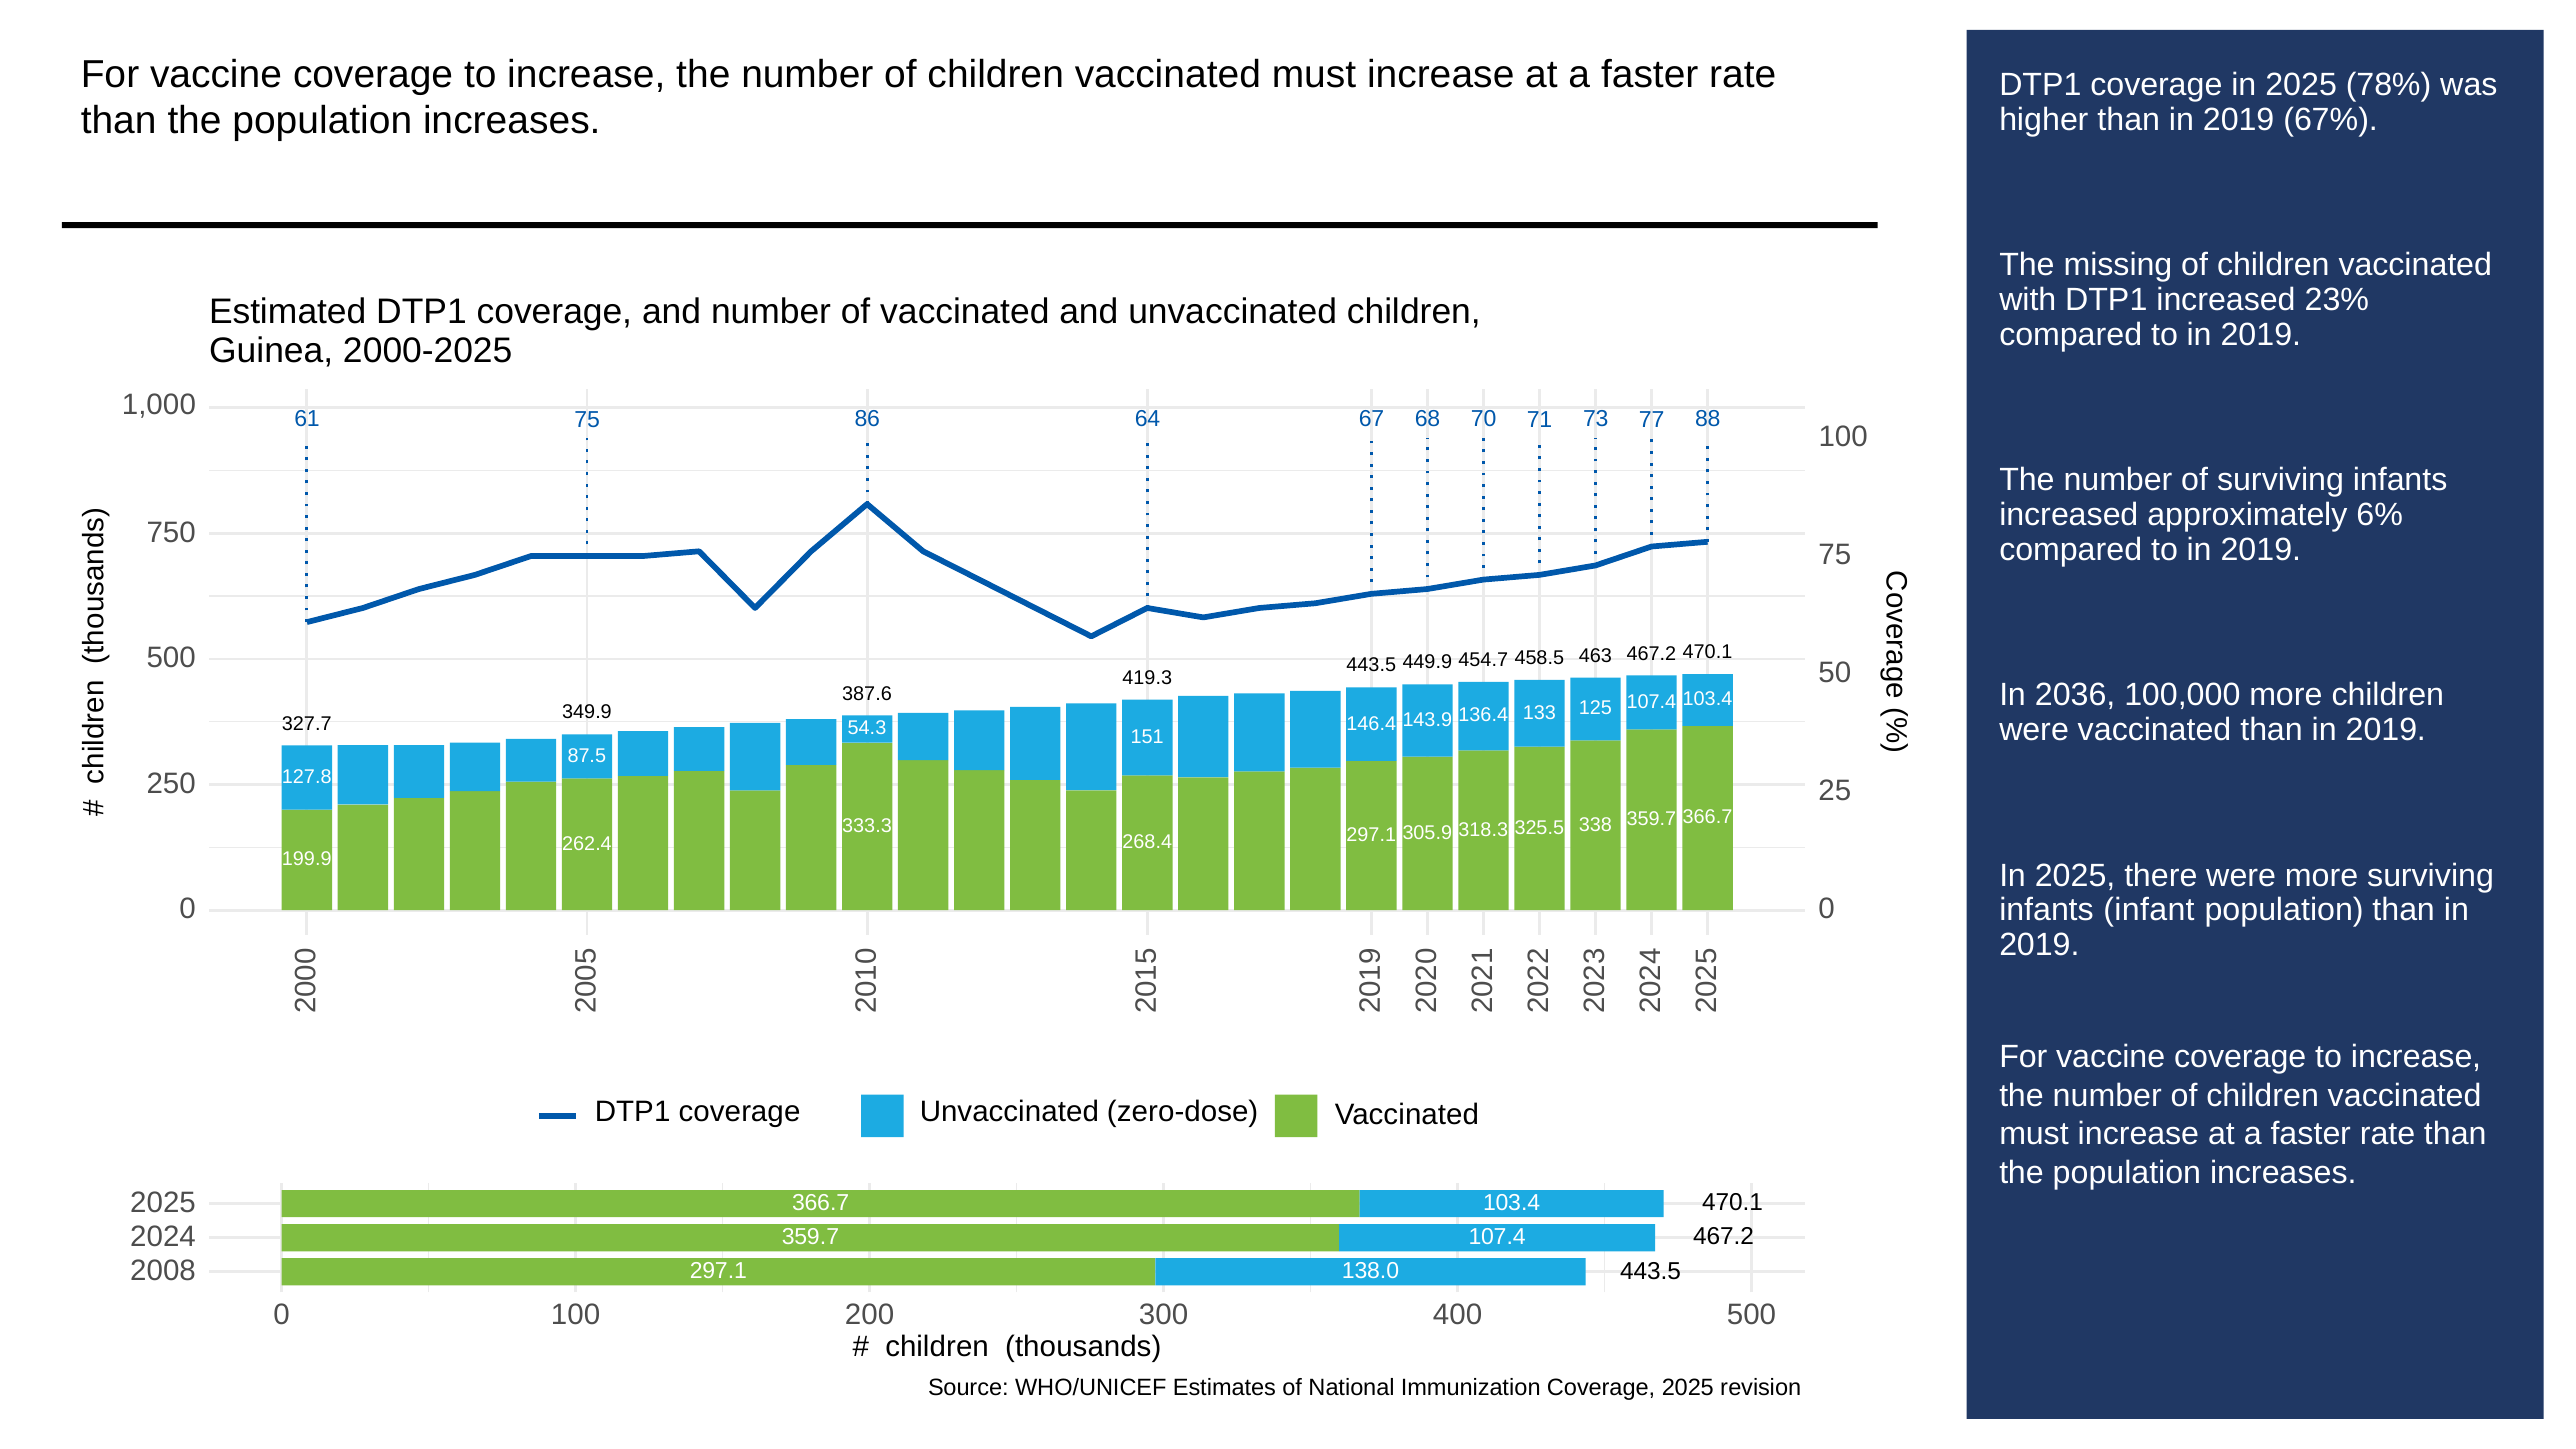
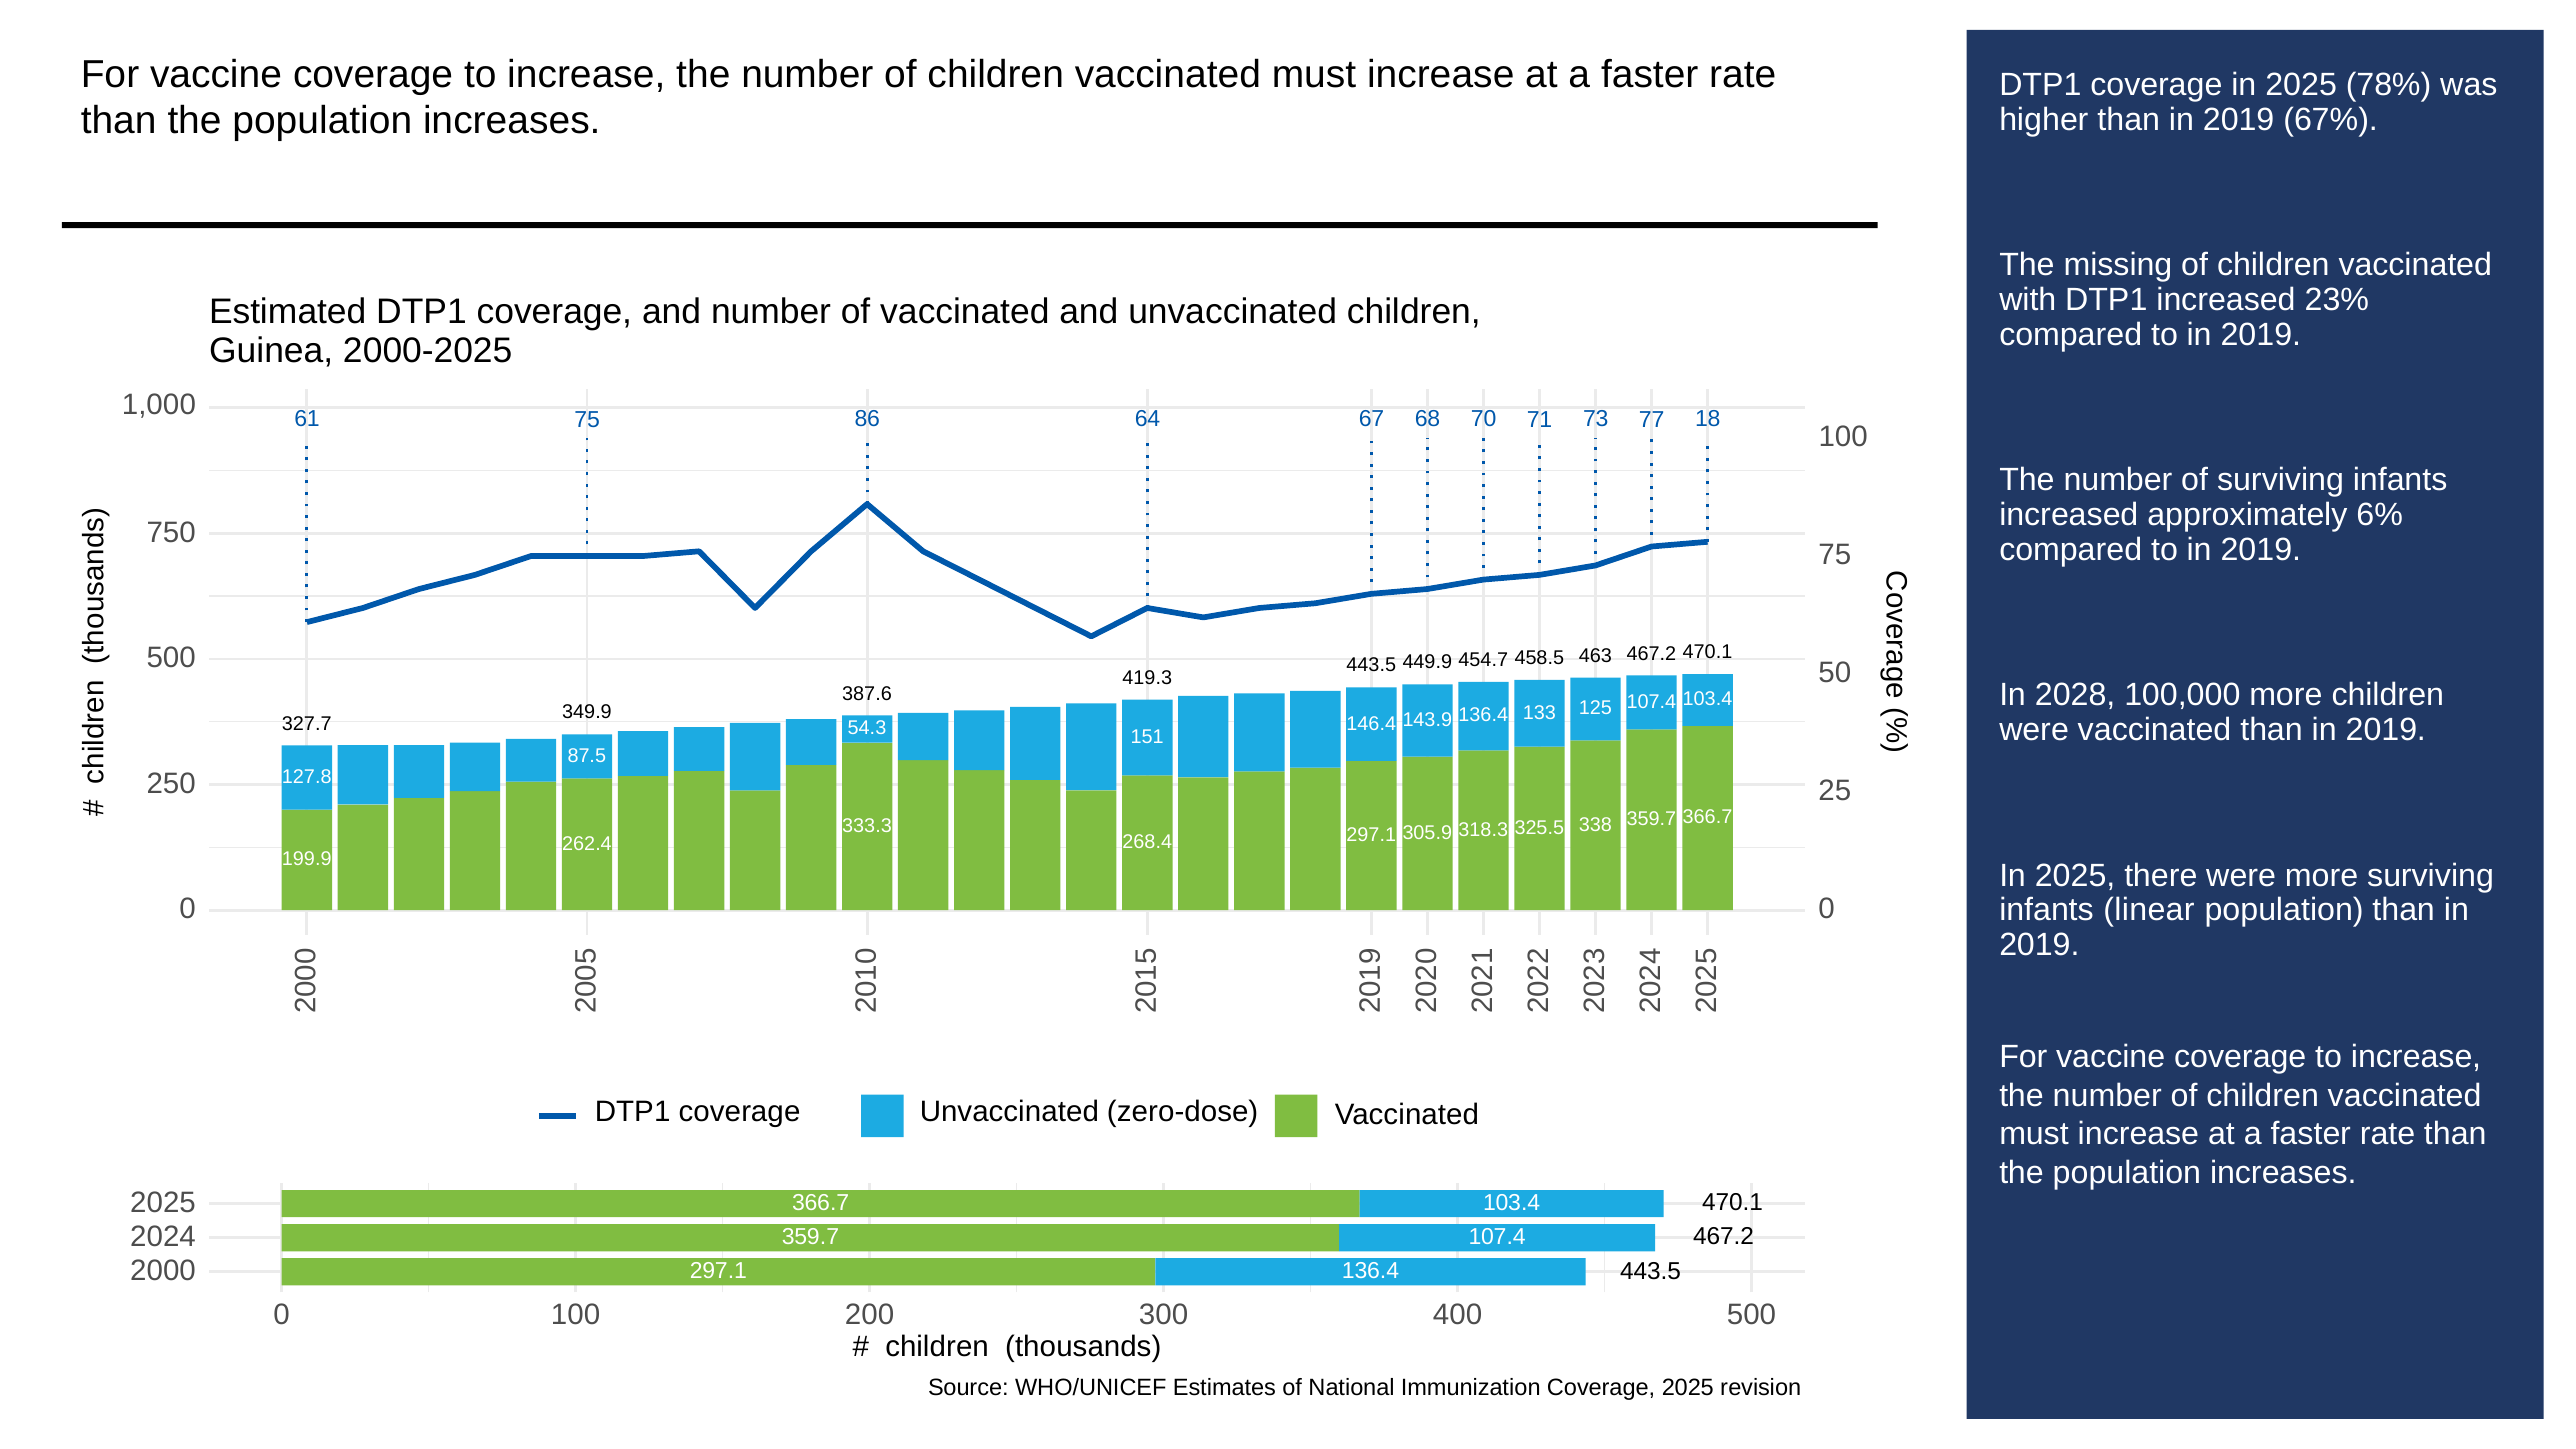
88: 88 -> 18
2036: 2036 -> 2028
infant: infant -> linear
2008: 2008 -> 2000
297.1 138.0: 138.0 -> 136.4
